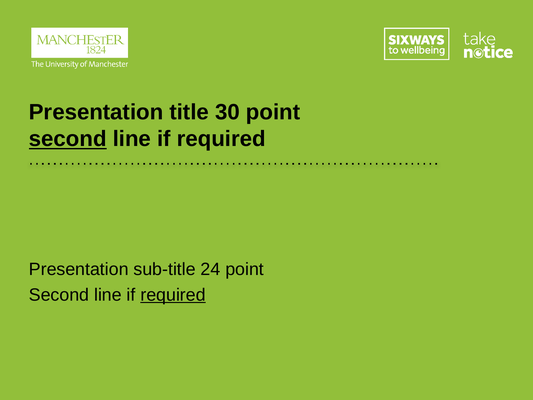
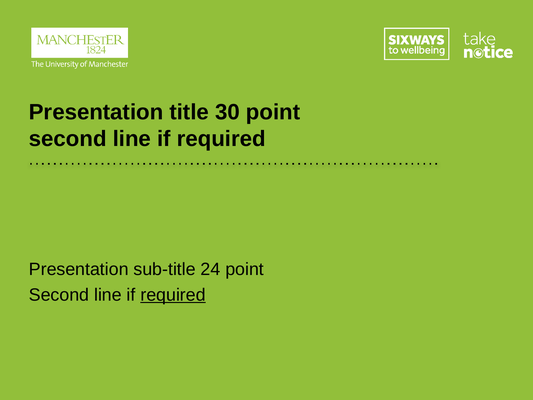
second at (68, 139) underline: present -> none
